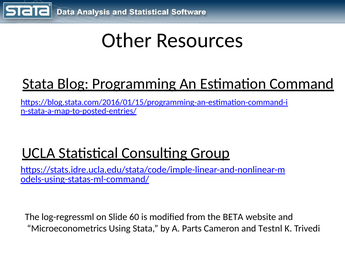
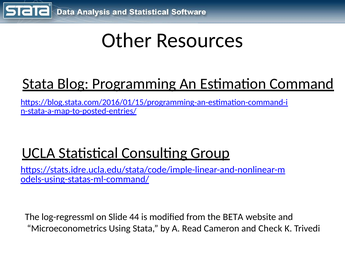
60: 60 -> 44
Parts: Parts -> Read
Testnl: Testnl -> Check
